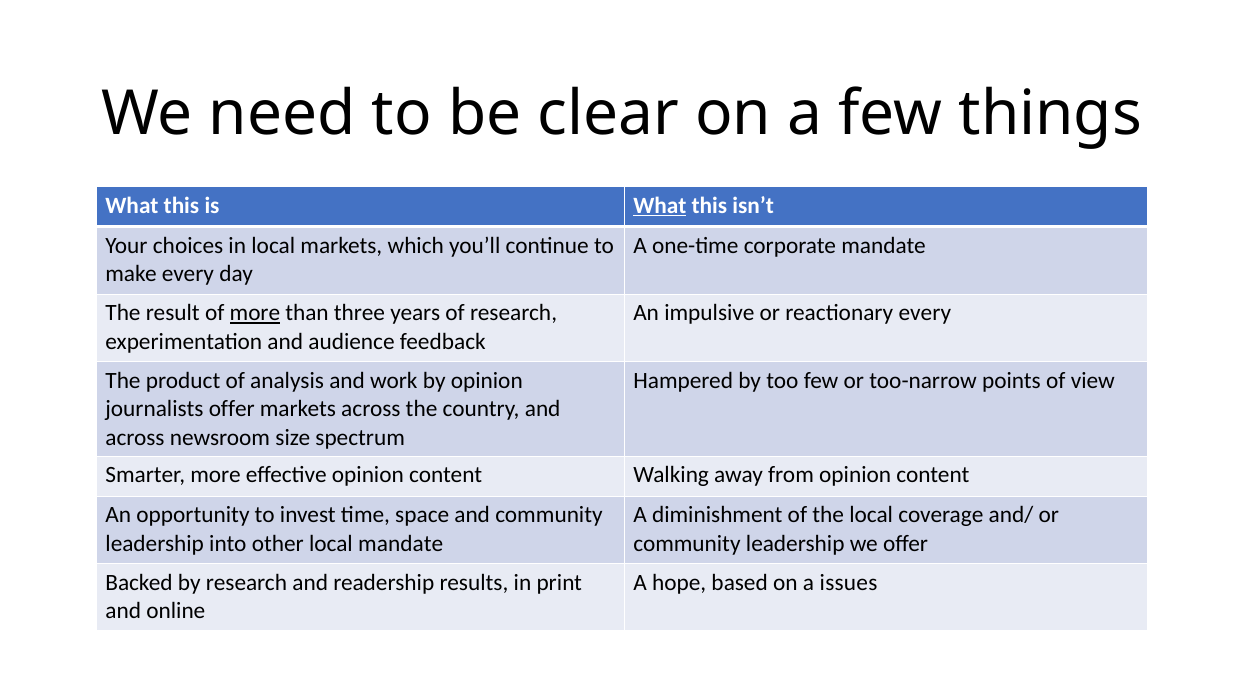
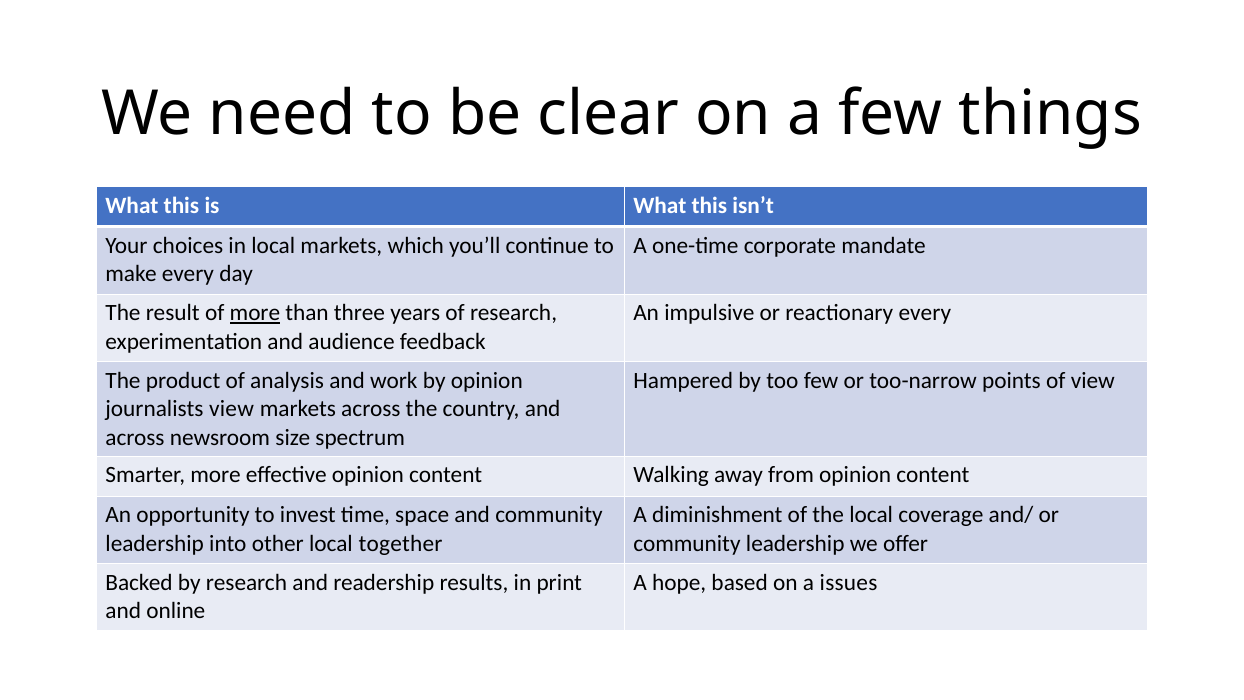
What at (660, 206) underline: present -> none
journalists offer: offer -> view
local mandate: mandate -> together
